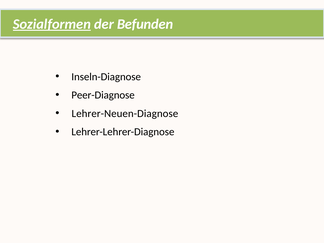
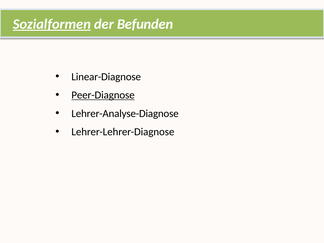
Inseln-Diagnose: Inseln-Diagnose -> Linear-Diagnose
Peer-Diagnose underline: none -> present
Lehrer-Neuen-Diagnose: Lehrer-Neuen-Diagnose -> Lehrer-Analyse-Diagnose
